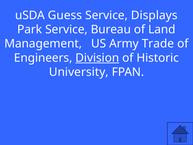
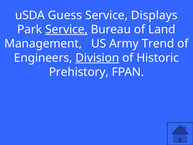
Service at (66, 29) underline: none -> present
Trade: Trade -> Trend
University: University -> Prehistory
